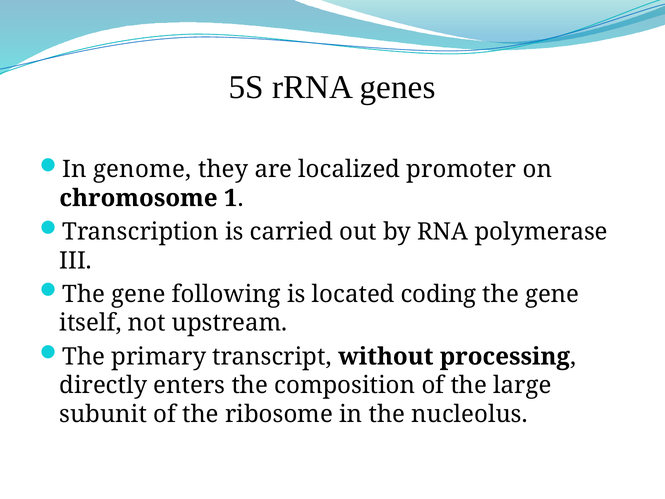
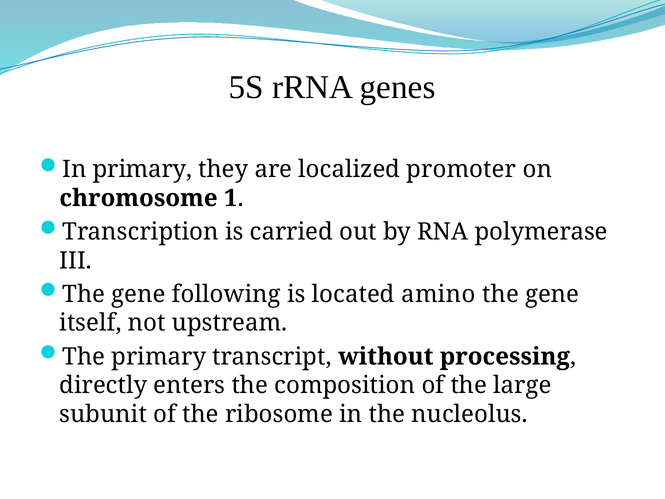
In genome: genome -> primary
coding: coding -> amino
